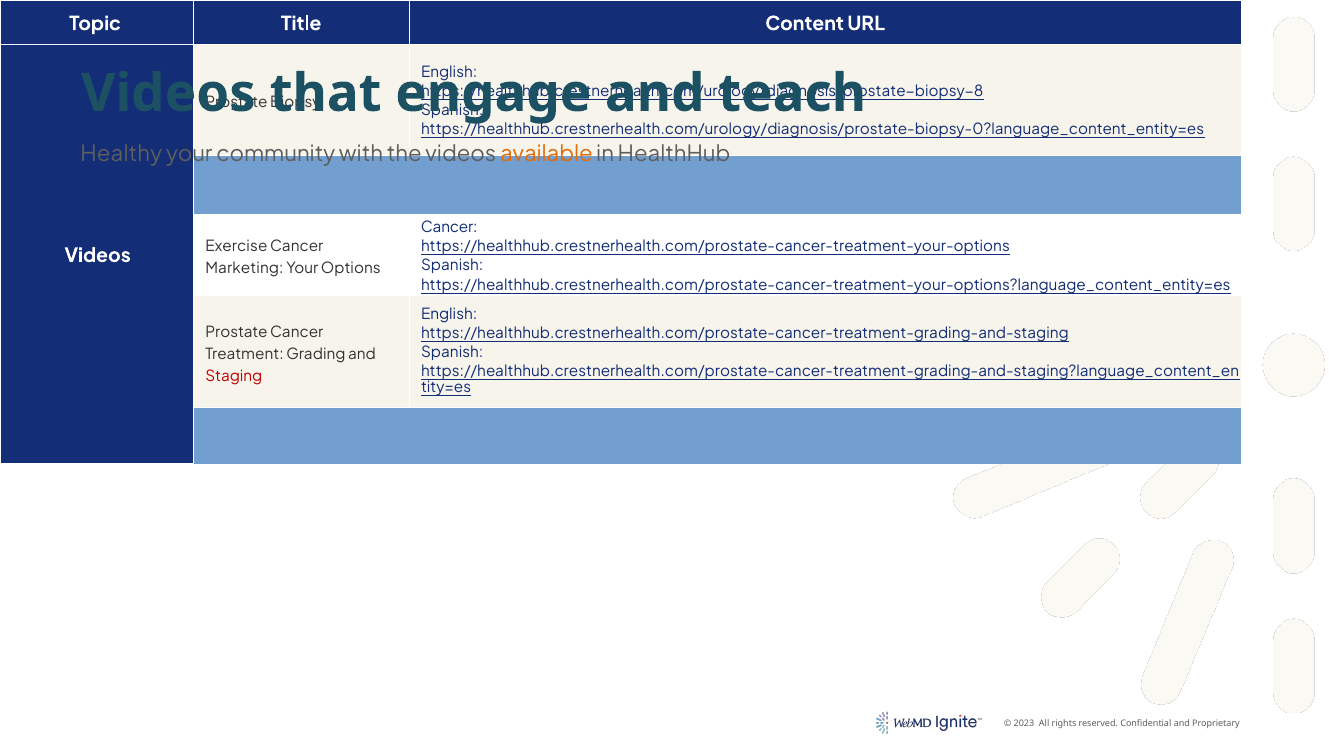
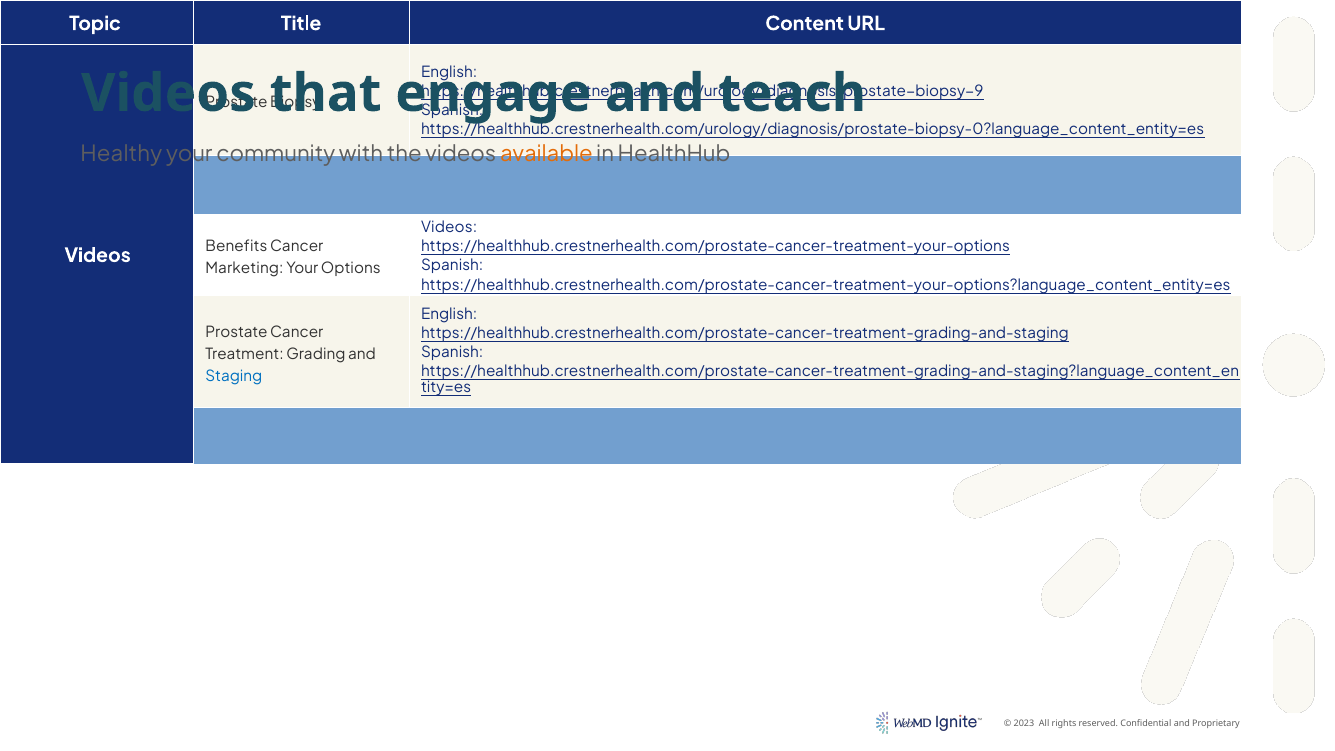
https://healthhub.crestnerhealth.com/urology/diagnosis/prostate-biopsy-8: https://healthhub.crestnerhealth.com/urology/diagnosis/prostate-biopsy-8 -> https://healthhub.crestnerhealth.com/urology/diagnosis/prostate-biopsy-9
Cancer at (449, 227): Cancer -> Videos
Exercise: Exercise -> Benefits
Staging colour: red -> blue
